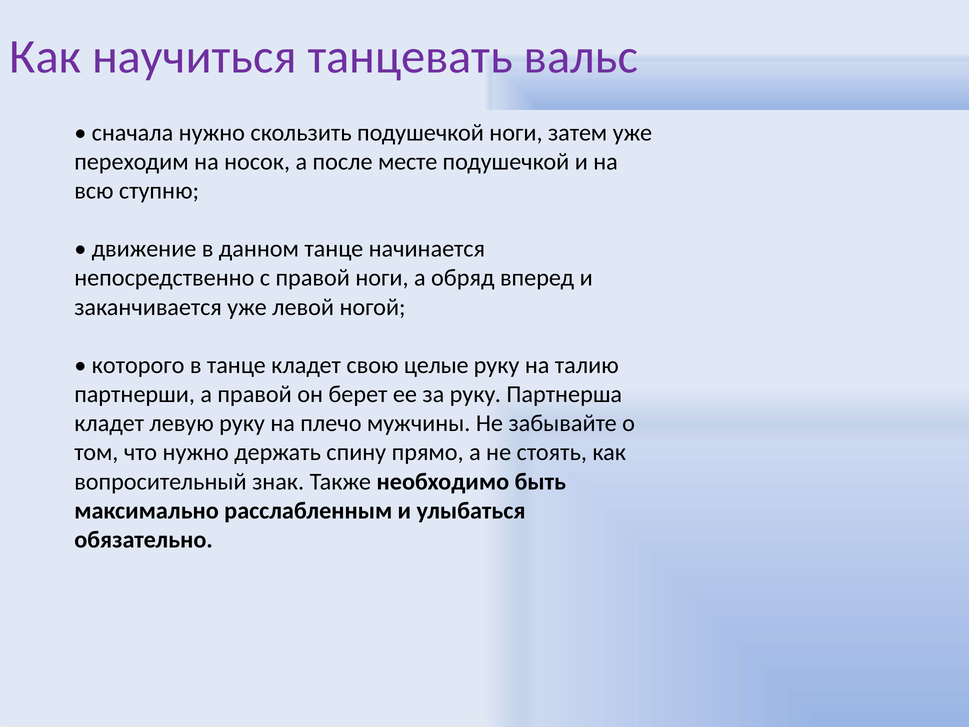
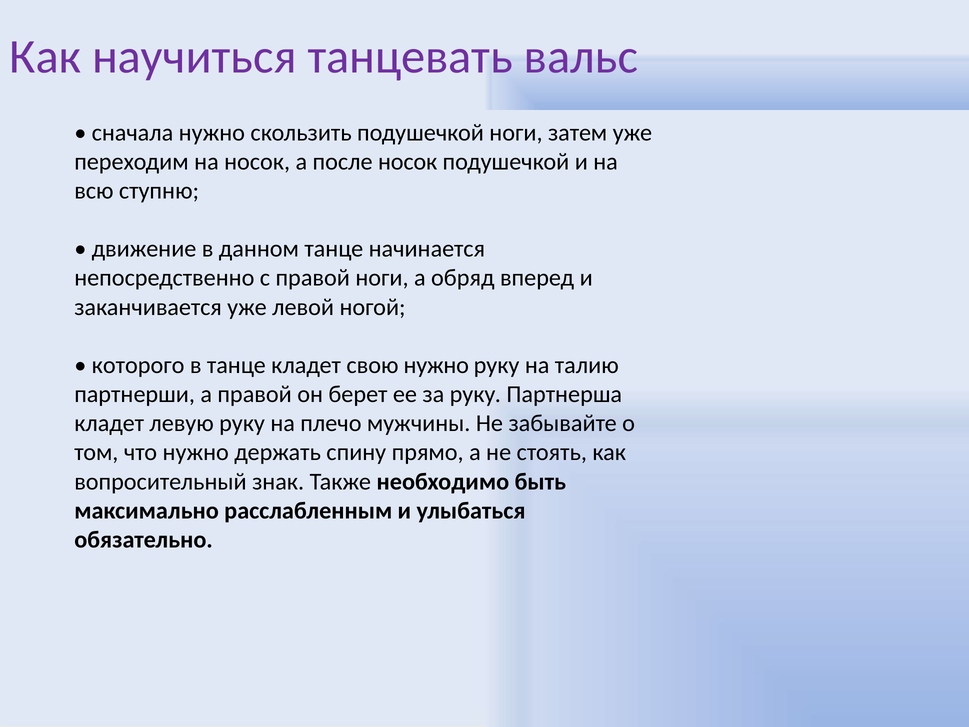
после месте: месте -> носок
свою целые: целые -> нужно
